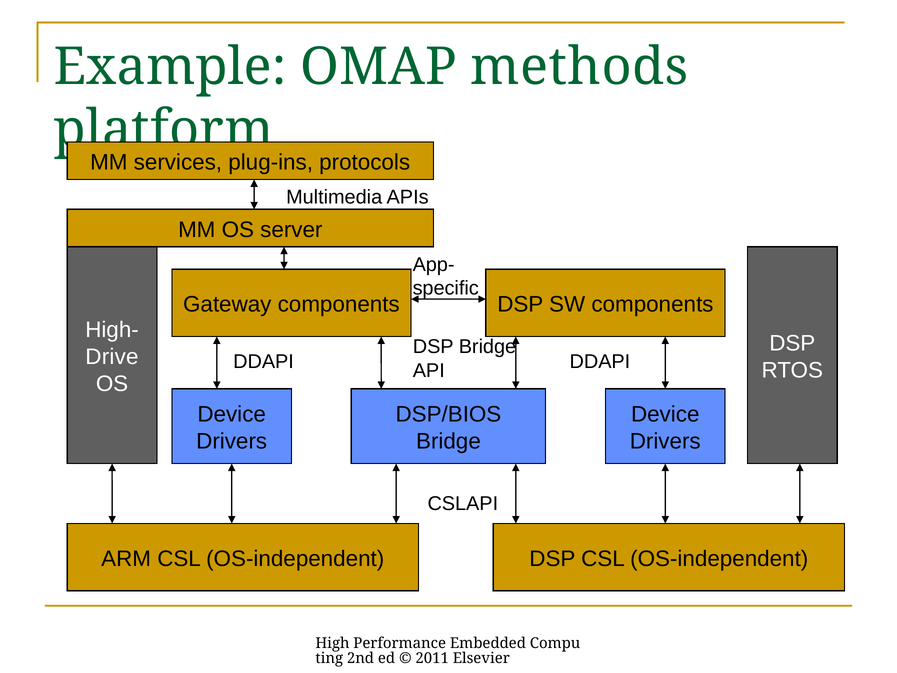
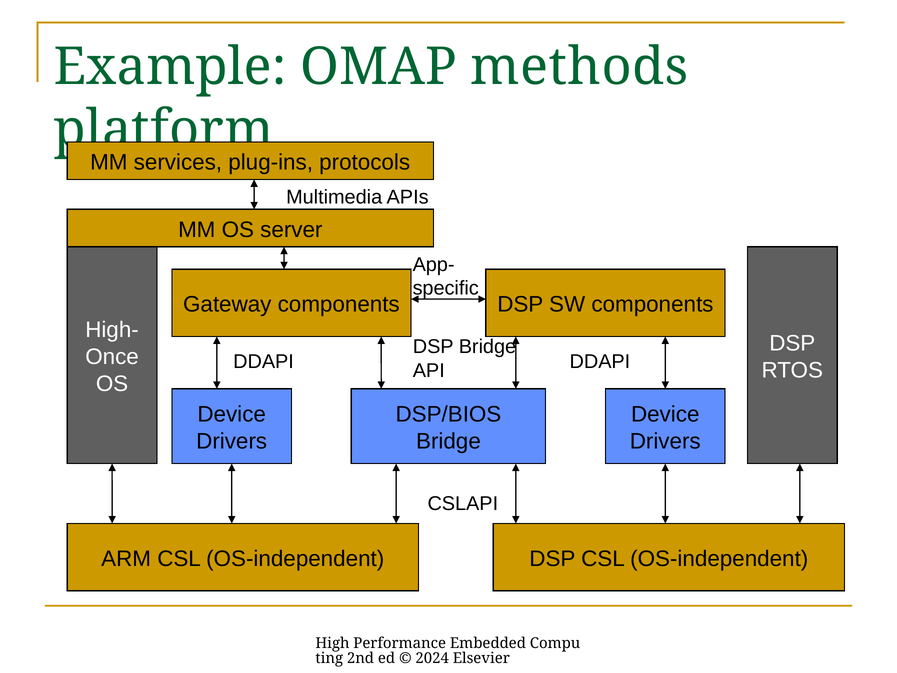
Drive: Drive -> Once
2011: 2011 -> 2024
